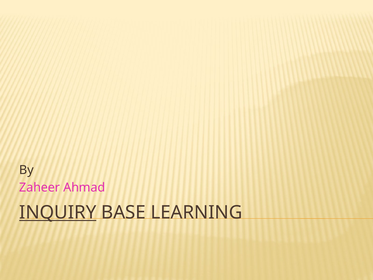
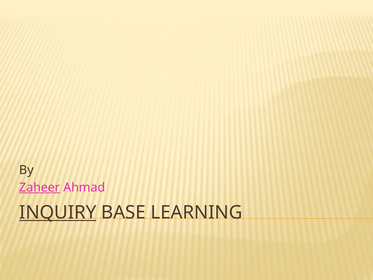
Zaheer underline: none -> present
